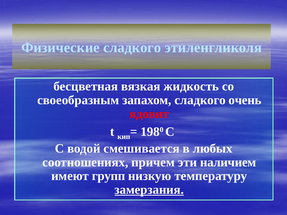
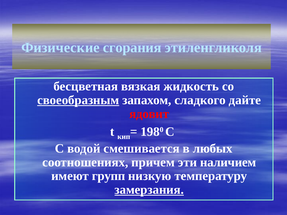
Физические сладкого: сладкого -> сгорания
своеобразным underline: none -> present
очень: очень -> дайте
